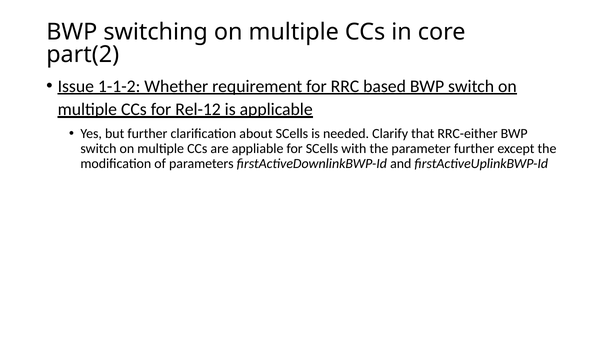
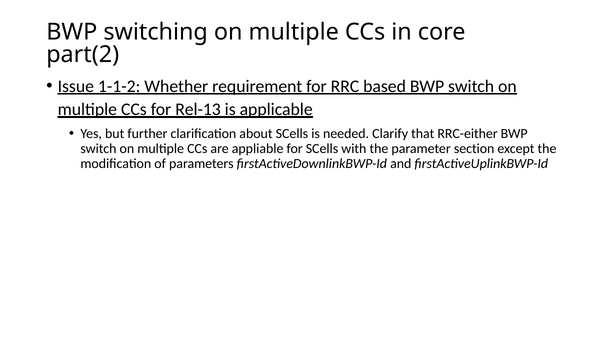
Rel-12: Rel-12 -> Rel-13
parameter further: further -> section
